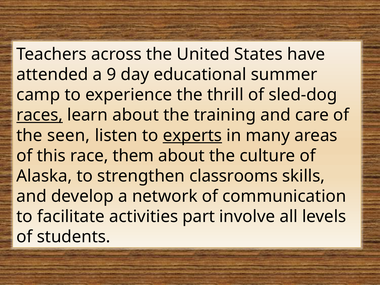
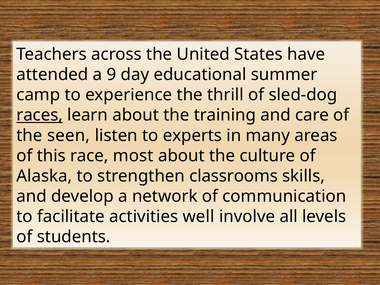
experts underline: present -> none
them: them -> most
part: part -> well
